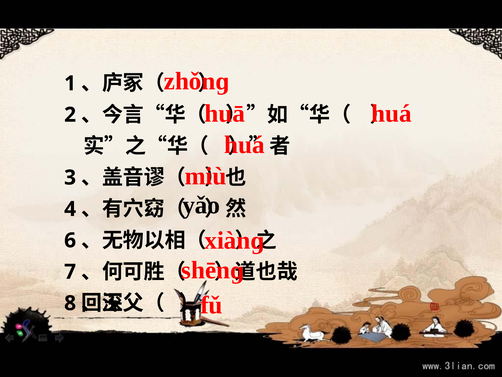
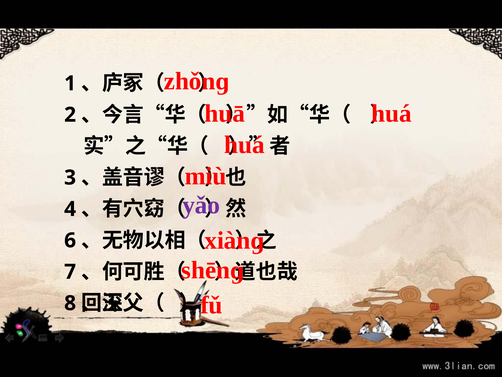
yǎo colour: black -> purple
